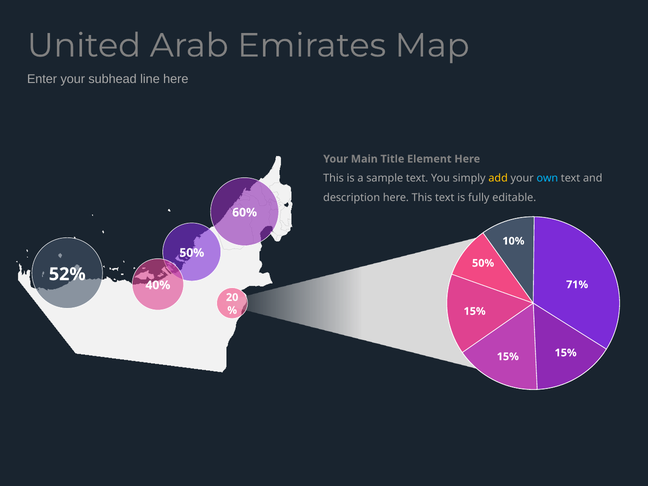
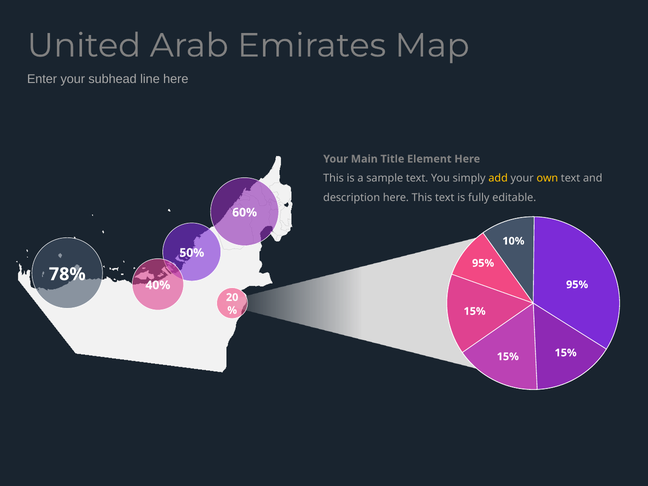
own colour: light blue -> yellow
50% at (483, 263): 50% -> 95%
52%: 52% -> 78%
71% at (577, 285): 71% -> 95%
